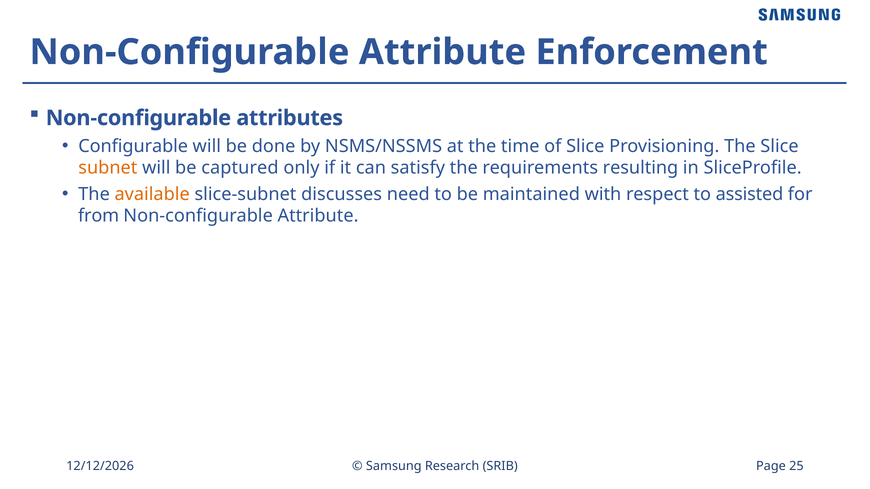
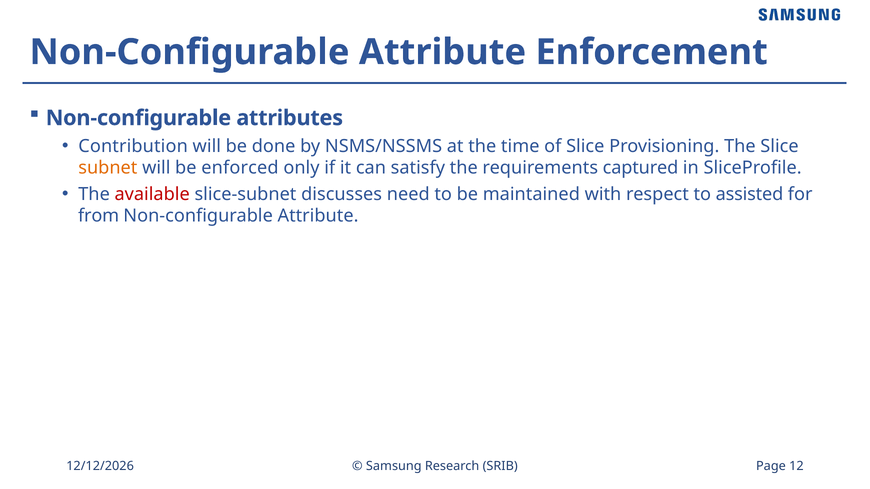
Configurable: Configurable -> Contribution
captured: captured -> enforced
resulting: resulting -> captured
available colour: orange -> red
25: 25 -> 12
